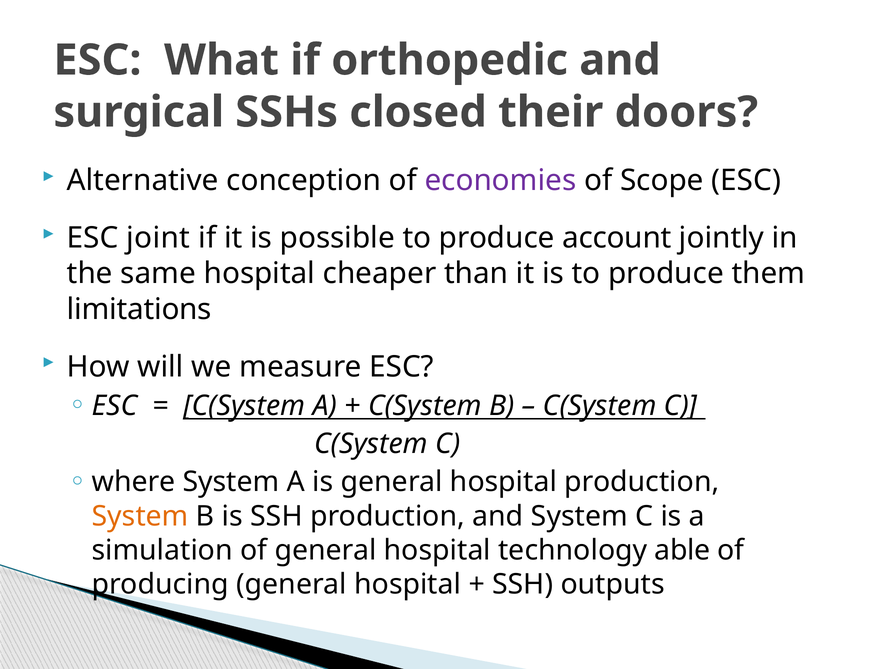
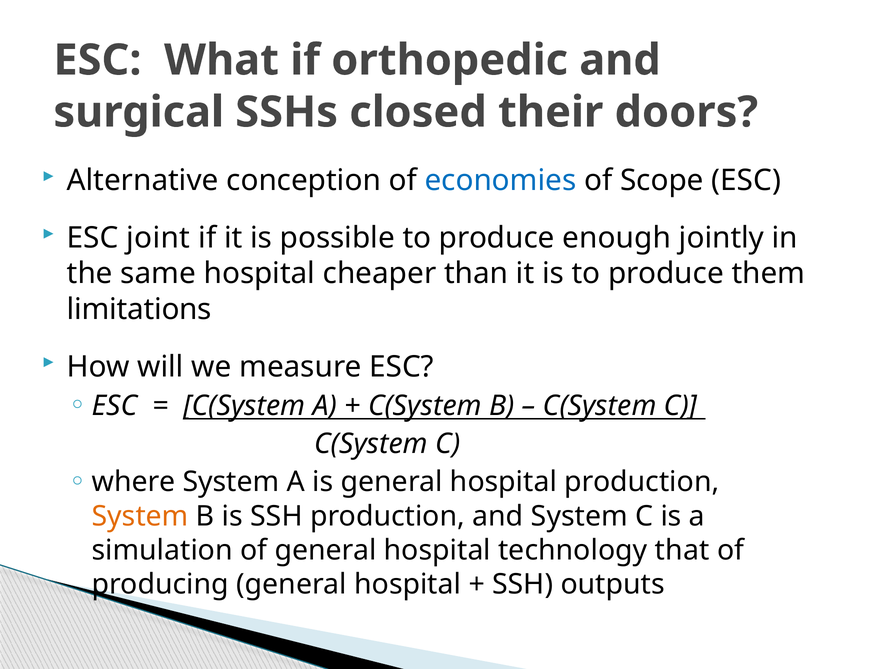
economies colour: purple -> blue
account: account -> enough
able: able -> that
